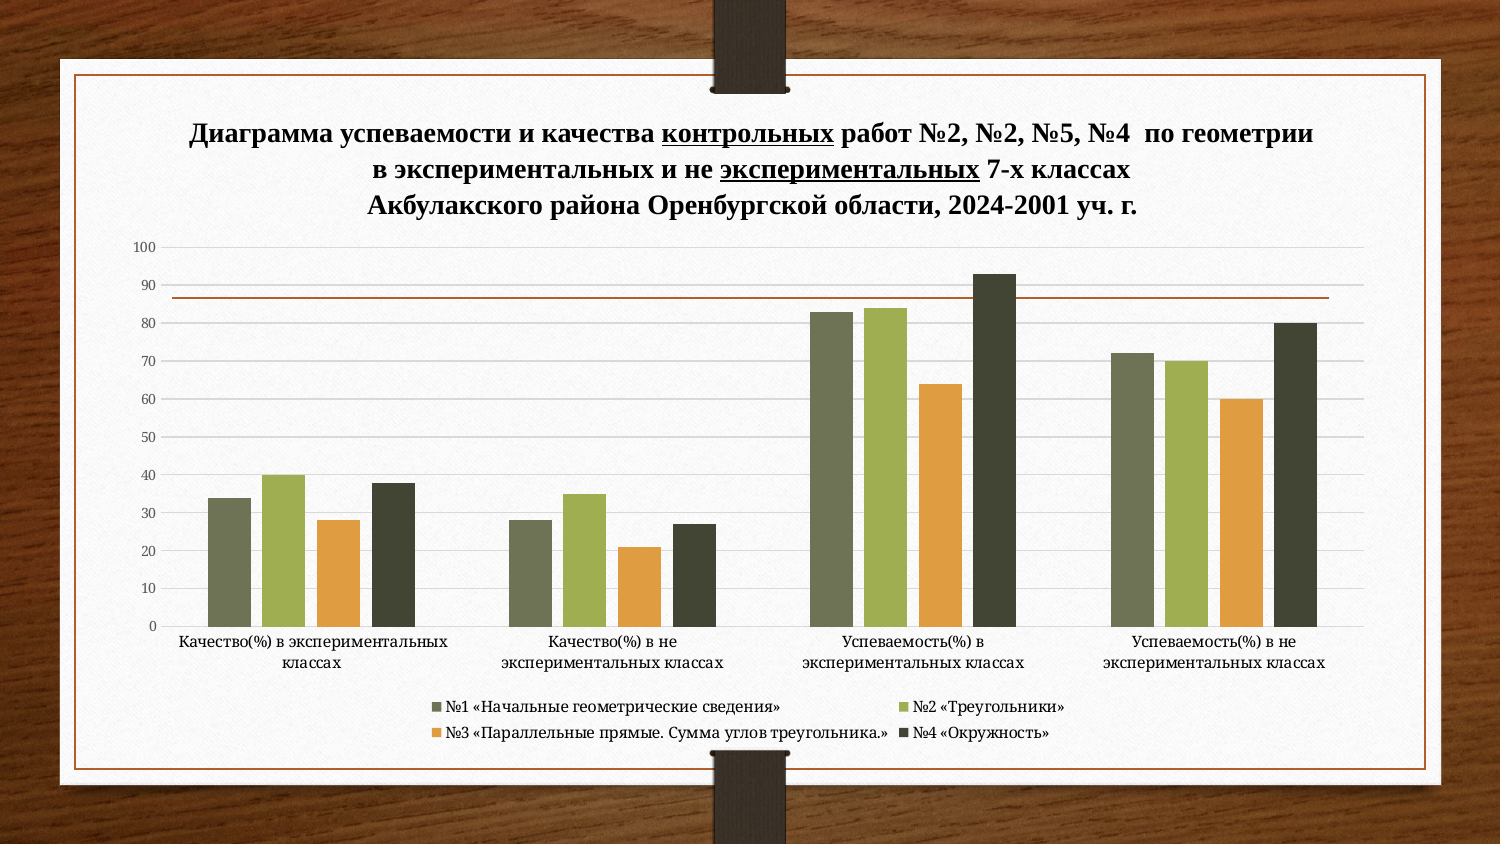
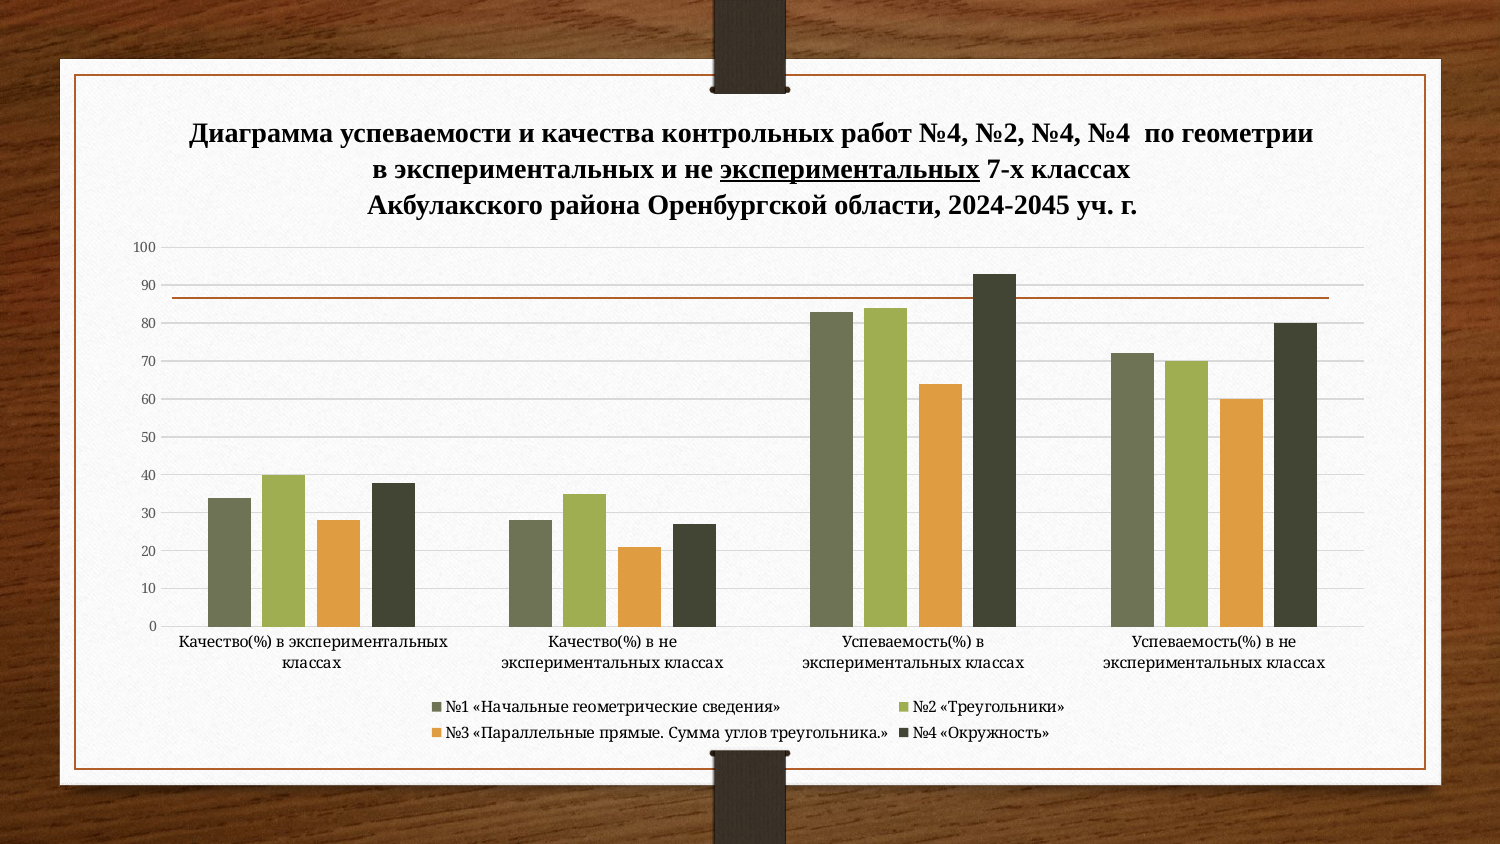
контрольных underline: present -> none
работ №2: №2 -> №4
№2 №5: №5 -> №4
2024-2001: 2024-2001 -> 2024-2045
